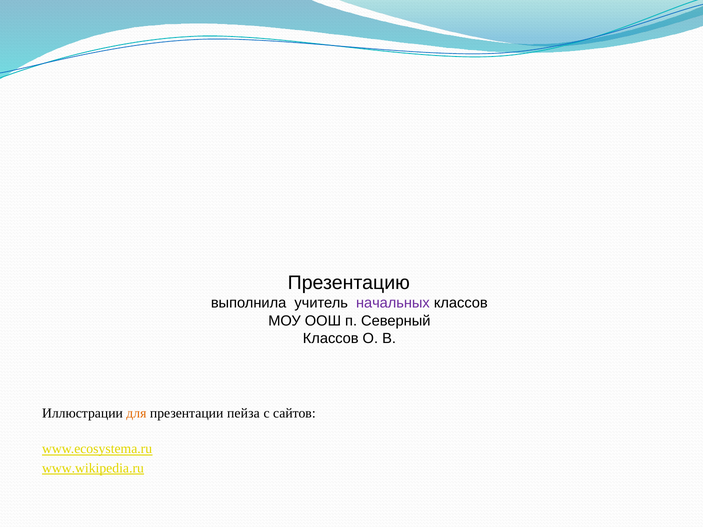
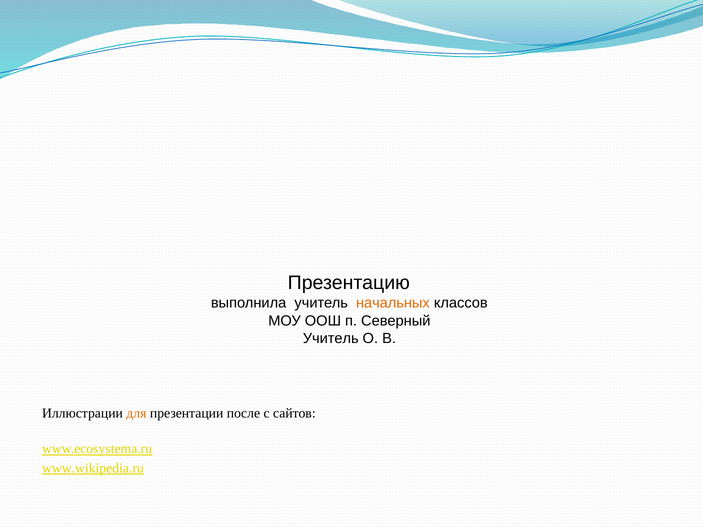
начальных colour: purple -> orange
Классов at (331, 338): Классов -> Учитель
пейза: пейза -> после
